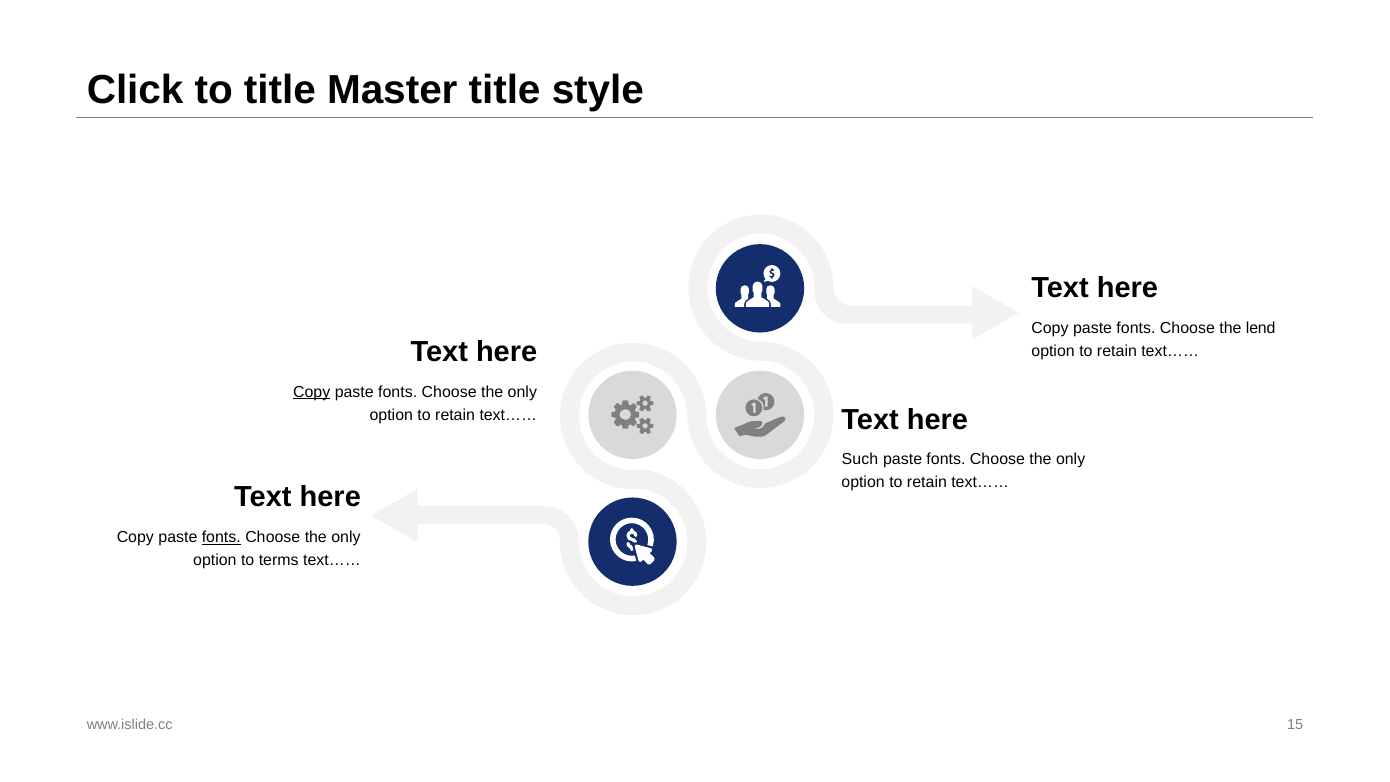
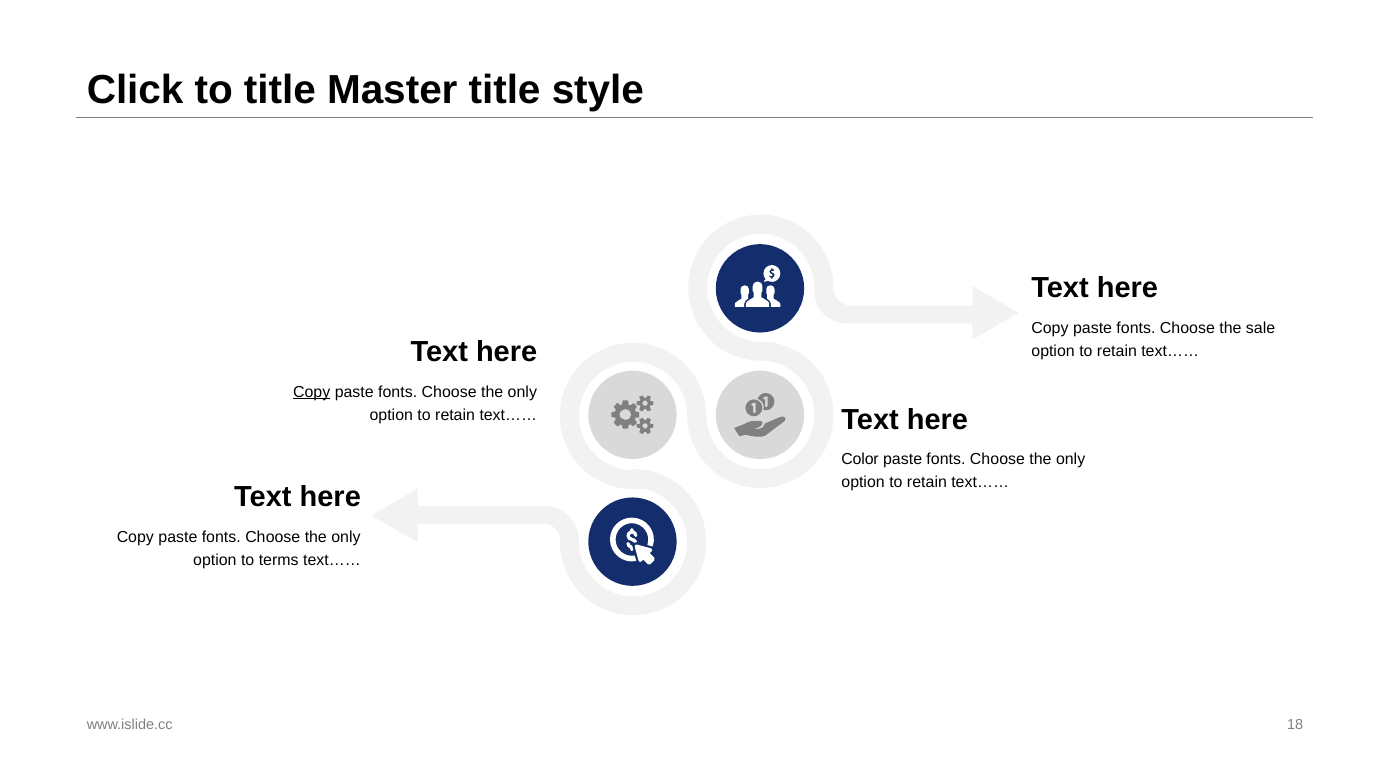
lend: lend -> sale
Such: Such -> Color
fonts at (221, 538) underline: present -> none
15: 15 -> 18
